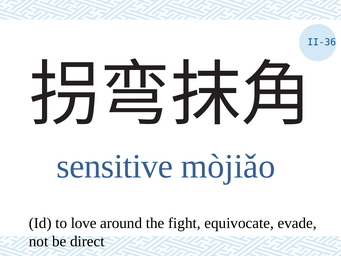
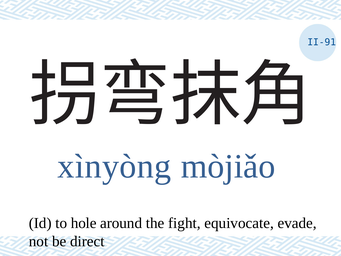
II-36: II-36 -> II-91
sensitive: sensitive -> xìnyòng
love: love -> hole
